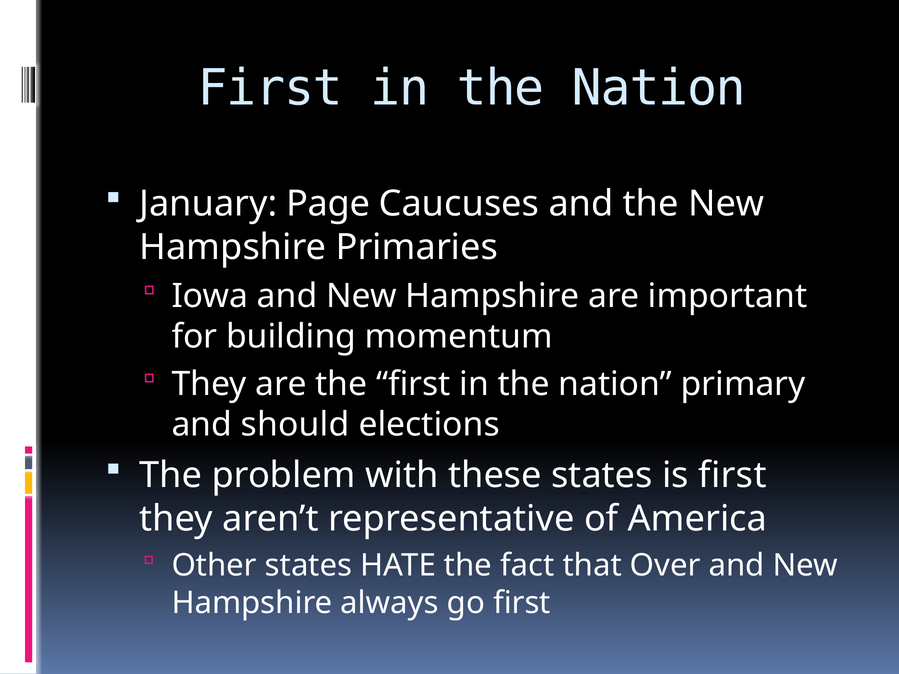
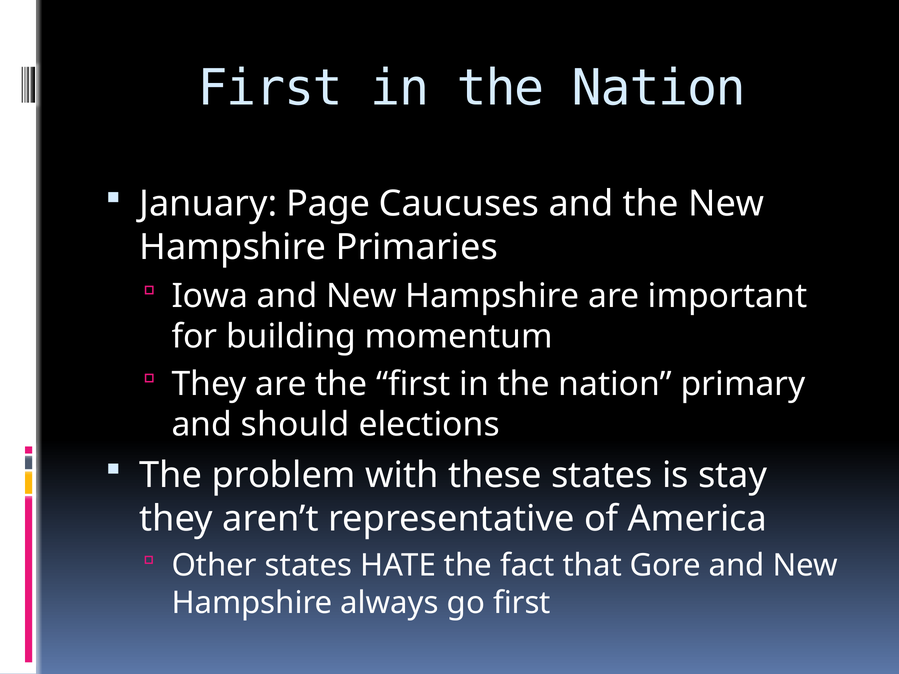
is first: first -> stay
Over: Over -> Gore
